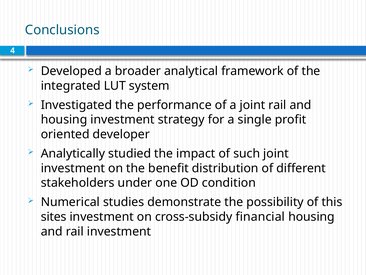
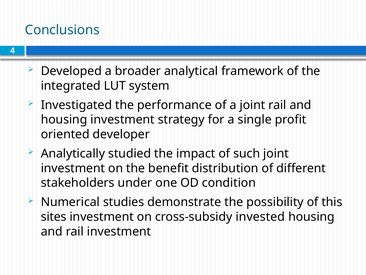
financial: financial -> invested
